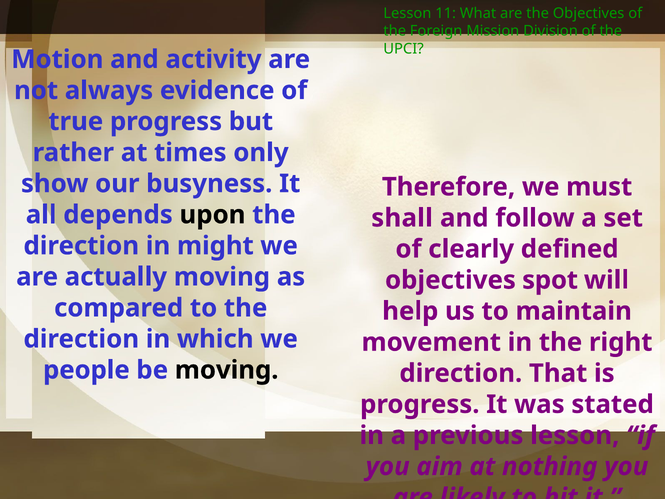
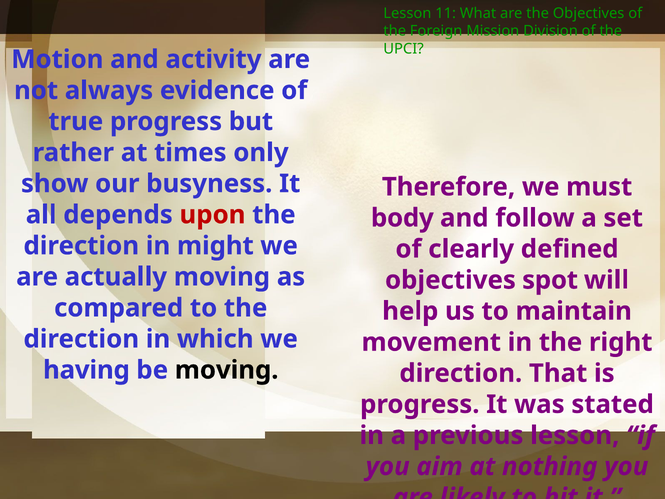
upon colour: black -> red
shall: shall -> body
people: people -> having
